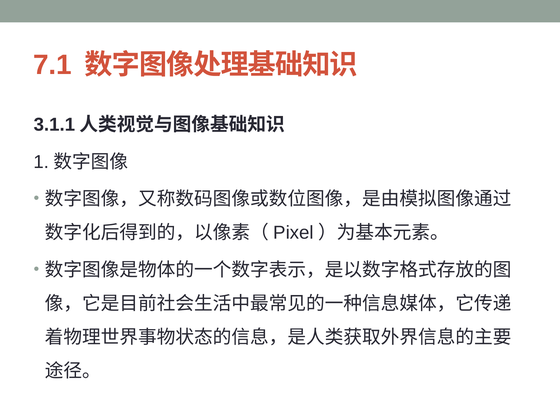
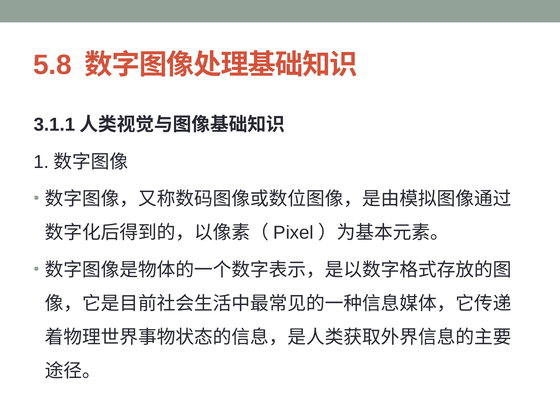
7.1: 7.1 -> 5.8
